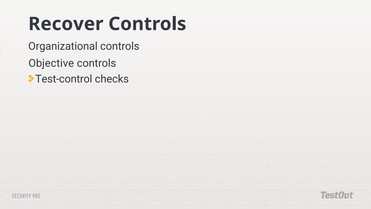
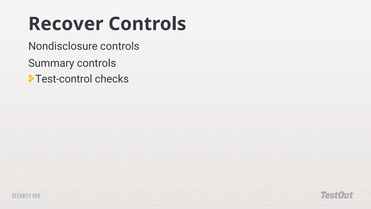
Organizational: Organizational -> Nondisclosure
Objective: Objective -> Summary
